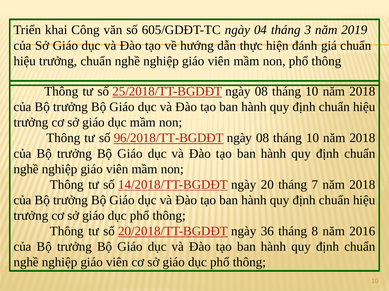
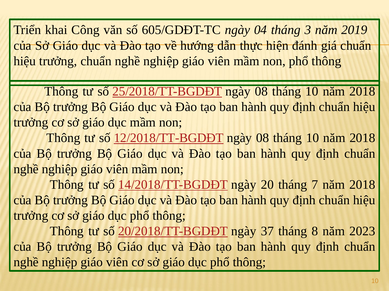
96/2018/TT-BGDĐT: 96/2018/TT-BGDĐT -> 12/2018/TT-BGDĐT
36: 36 -> 37
2016: 2016 -> 2023
